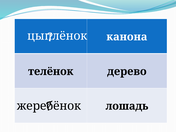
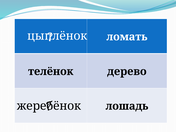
канона: канона -> ломать
